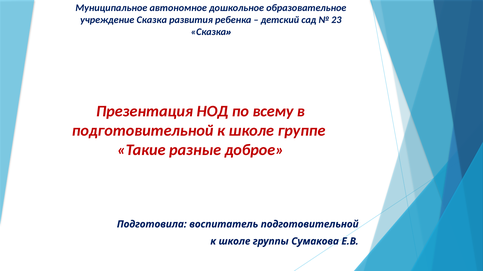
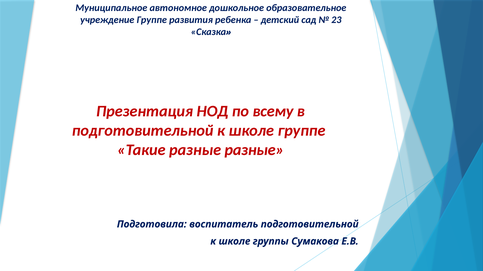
учреждение Сказка: Сказка -> Группе
разные доброе: доброе -> разные
